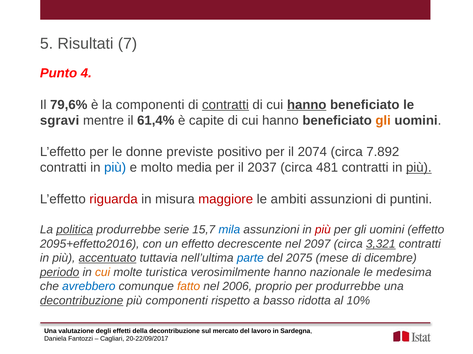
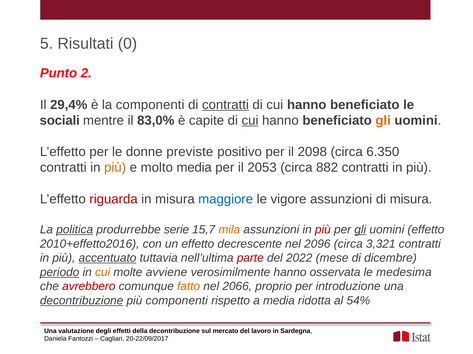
7: 7 -> 0
4: 4 -> 2
79,6%: 79,6% -> 29,4%
hanno at (307, 105) underline: present -> none
sgravi: sgravi -> sociali
61,4%: 61,4% -> 83,0%
cui at (250, 121) underline: none -> present
2074: 2074 -> 2098
7.892: 7.892 -> 6.350
più at (115, 168) colour: blue -> orange
2037: 2037 -> 2053
481: 481 -> 882
più at (419, 168) underline: present -> none
maggiore colour: red -> blue
ambiti: ambiti -> vigore
di puntini: puntini -> misura
mila colour: blue -> orange
gli at (360, 230) underline: none -> present
2095+effetto2016: 2095+effetto2016 -> 2010+effetto2016
2097: 2097 -> 2096
3,321 underline: present -> none
parte colour: blue -> red
2075: 2075 -> 2022
turistica: turistica -> avviene
nazionale: nazionale -> osservata
avrebbero colour: blue -> red
2006: 2006 -> 2066
per produrrebbe: produrrebbe -> introduzione
a basso: basso -> media
10%: 10% -> 54%
